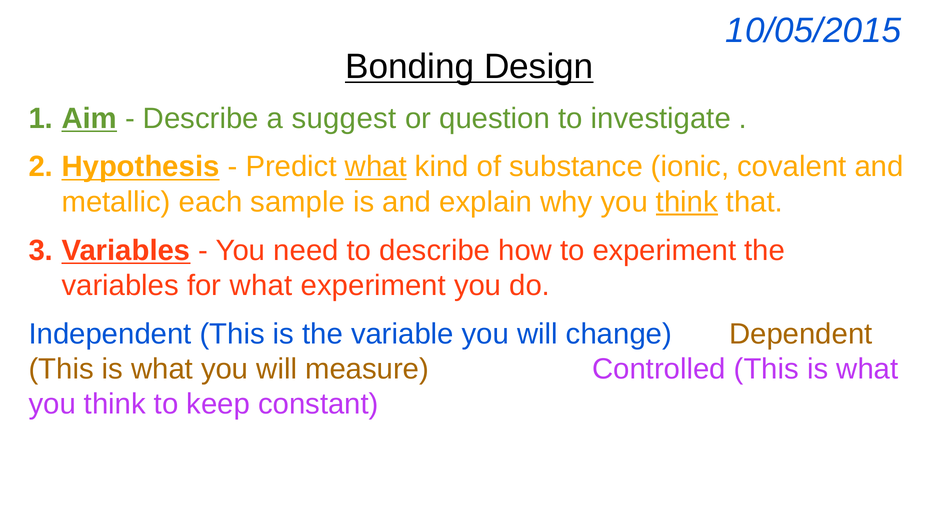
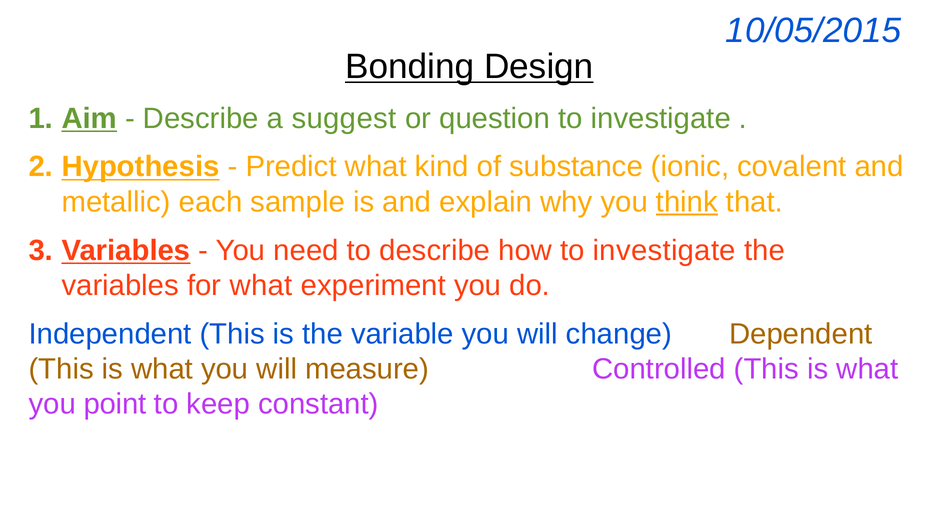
what at (376, 167) underline: present -> none
how to experiment: experiment -> investigate
think at (115, 404): think -> point
